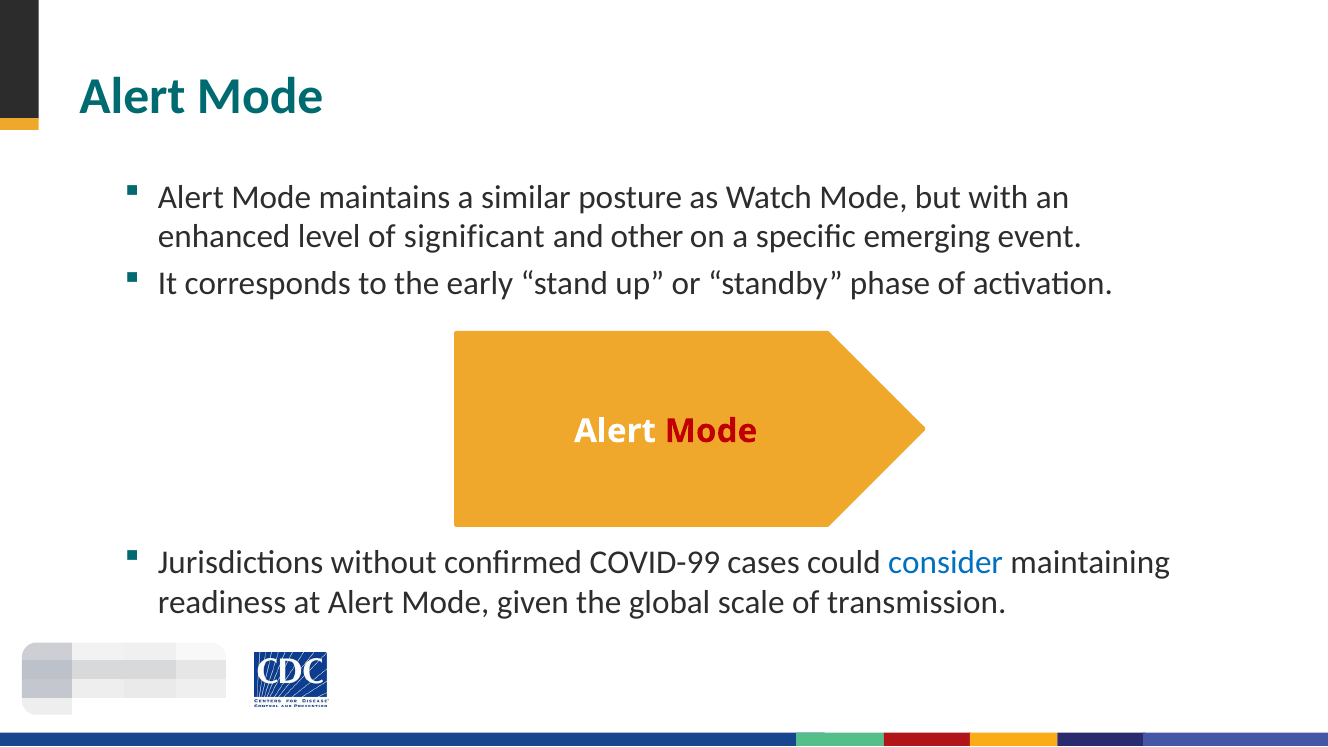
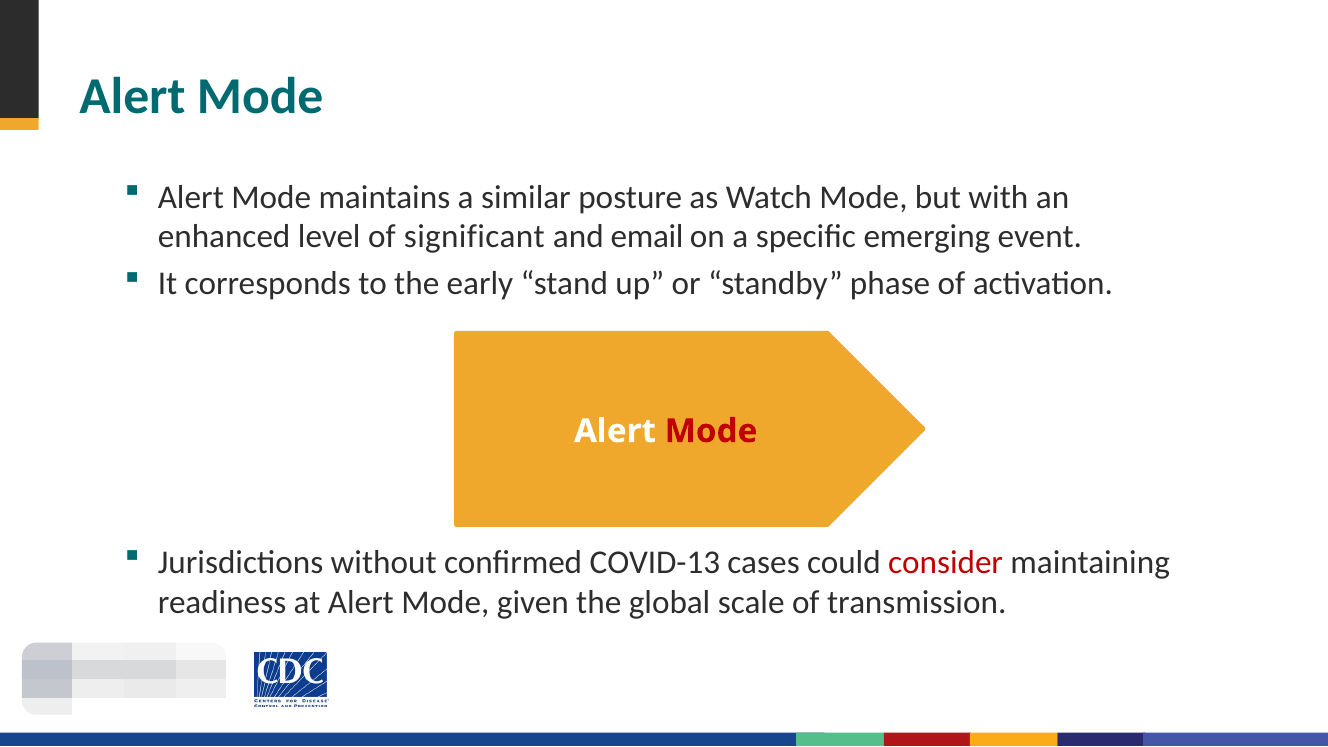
other: other -> email
COVID-99: COVID-99 -> COVID-13
consider colour: blue -> red
